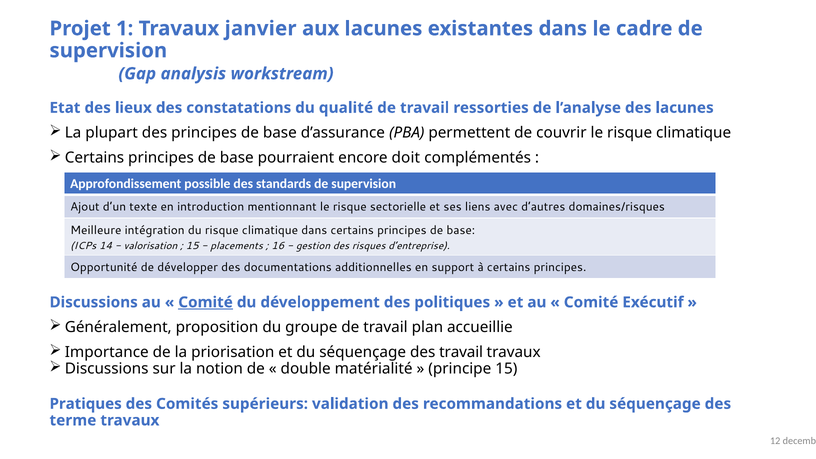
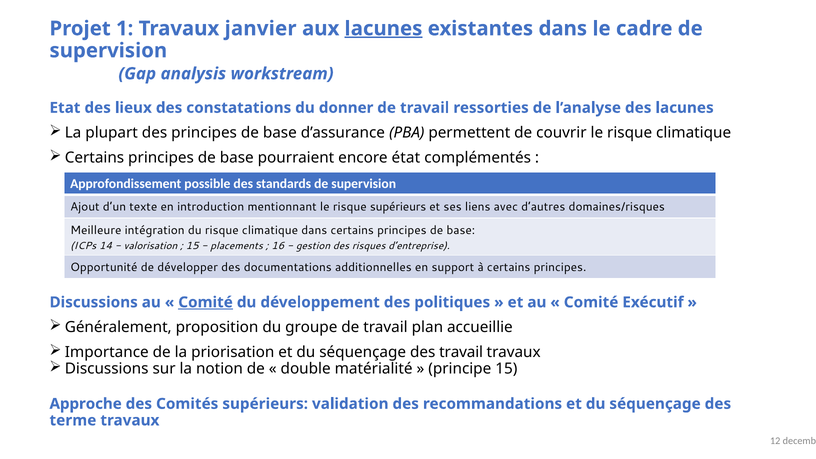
lacunes at (384, 29) underline: none -> present
qualité: qualité -> donner
doit: doit -> état
risque sectorielle: sectorielle -> supérieurs
Pratiques: Pratiques -> Approche
